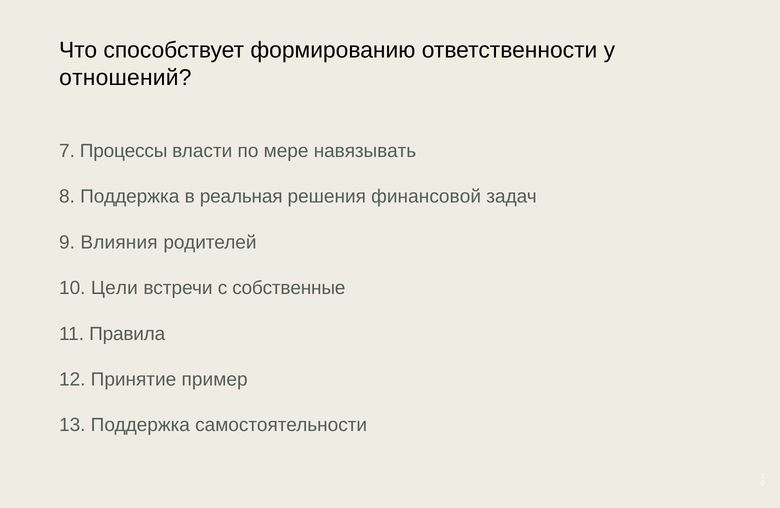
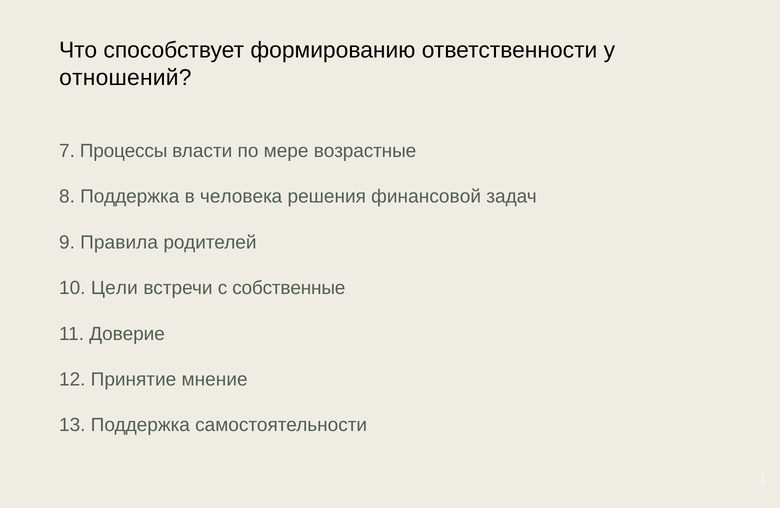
навязывать: навязывать -> возрастные
реальная: реальная -> человека
Влияния: Влияния -> Правила
Правила: Правила -> Доверие
пример: пример -> мнение
